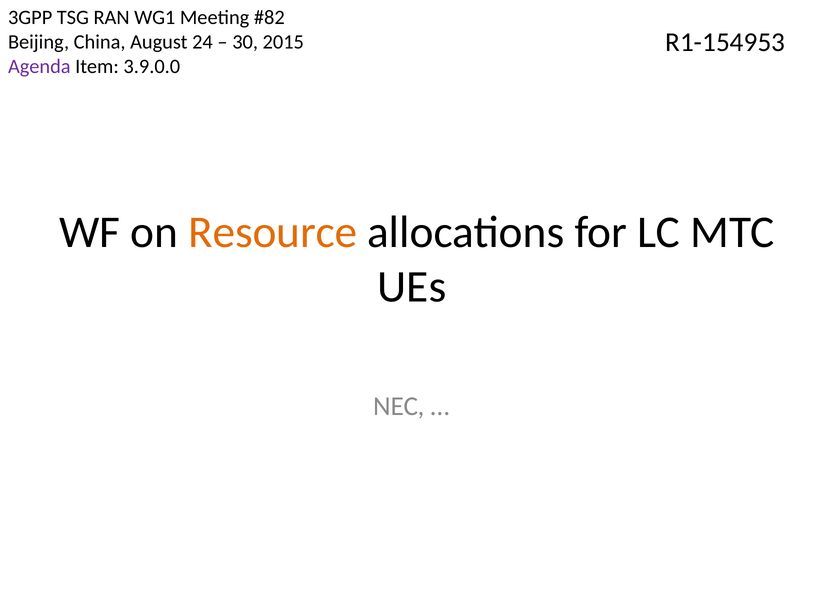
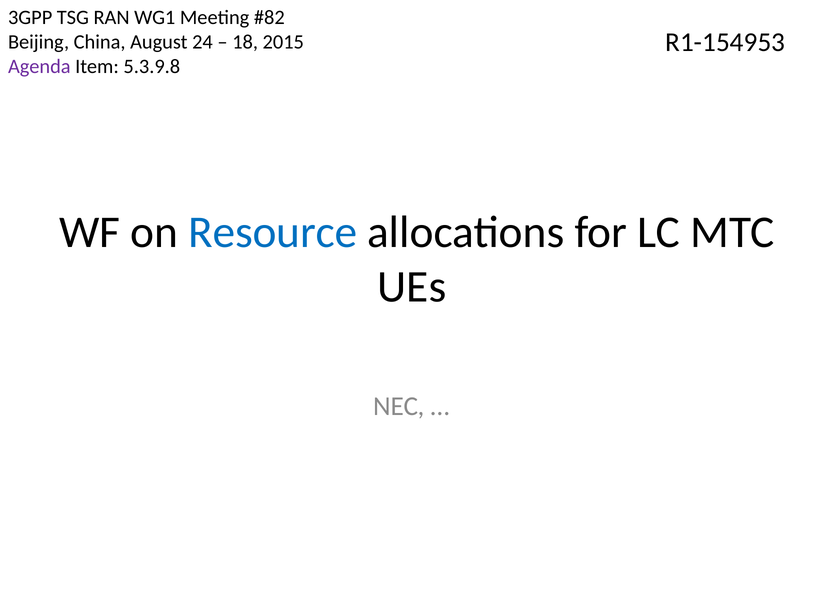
30: 30 -> 18
3.9.0.0: 3.9.0.0 -> 5.3.9.8
Resource colour: orange -> blue
